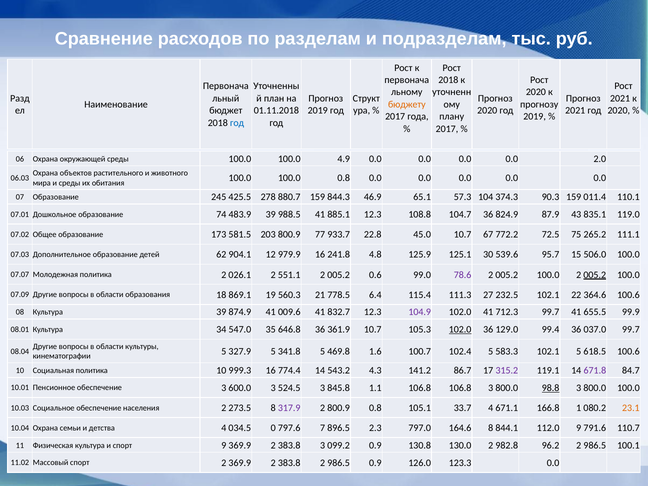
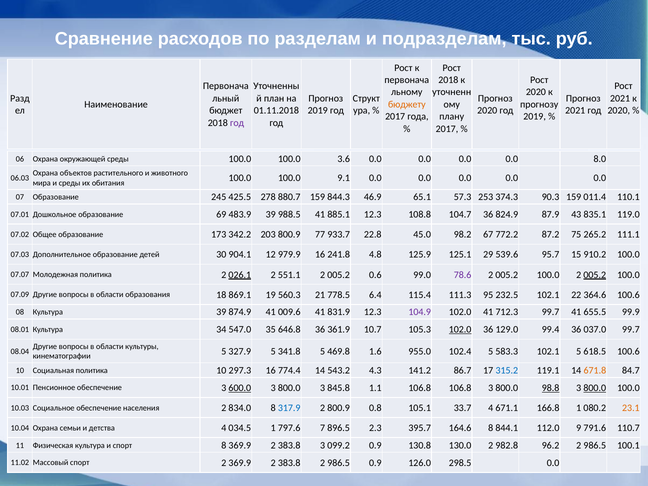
год at (237, 123) colour: blue -> purple
4.9: 4.9 -> 3.6
2.0: 2.0 -> 8.0
100.0 0.8: 0.8 -> 9.1
104: 104 -> 253
74: 74 -> 69
581.5: 581.5 -> 342.2
45.0 10.7: 10.7 -> 98.2
72.5: 72.5 -> 87.2
62: 62 -> 30
30: 30 -> 29
506.0: 506.0 -> 910.2
026.1 underline: none -> present
27: 27 -> 95
832.7: 832.7 -> 831.9
100.7: 100.7 -> 955.0
999.3: 999.3 -> 297.3
315.2 colour: purple -> blue
671.8 colour: purple -> orange
600.0 underline: none -> present
524.5 at (289, 388): 524.5 -> 800.0
800.0 at (595, 388) underline: none -> present
273.5: 273.5 -> 834.0
317.9 colour: purple -> blue
034.5 0: 0 -> 1
797.0: 797.0 -> 395.7
спорт 9: 9 -> 8
123.3: 123.3 -> 298.5
